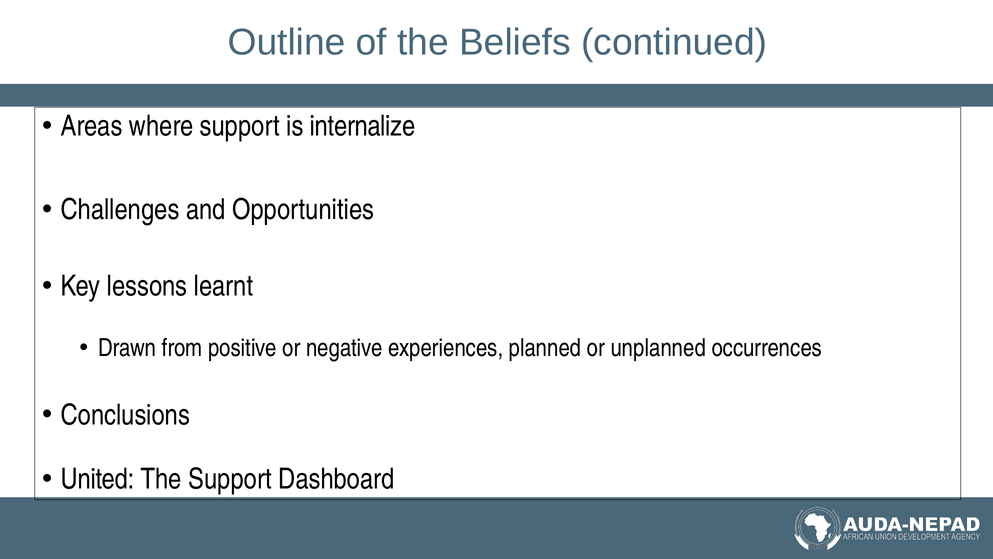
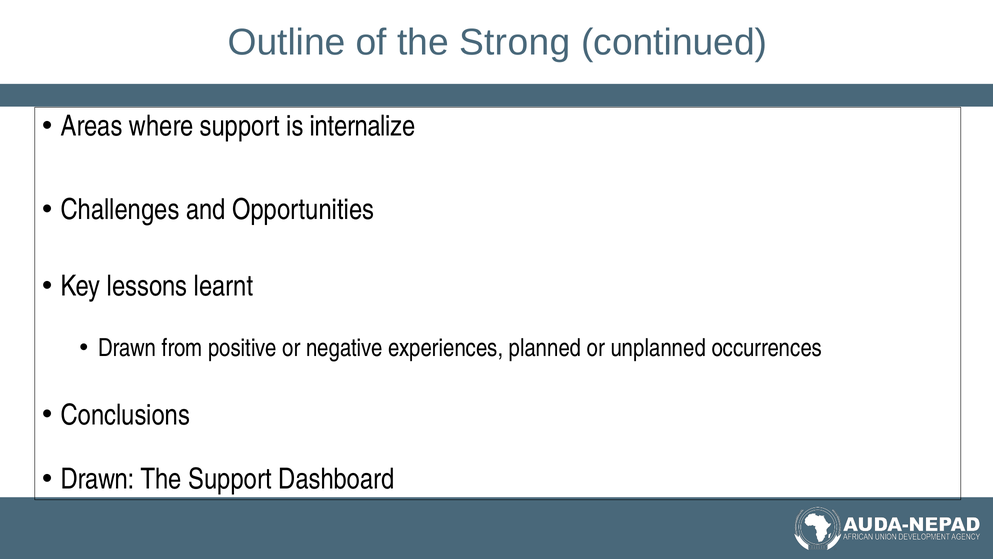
Beliefs: Beliefs -> Strong
United at (98, 479): United -> Drawn
